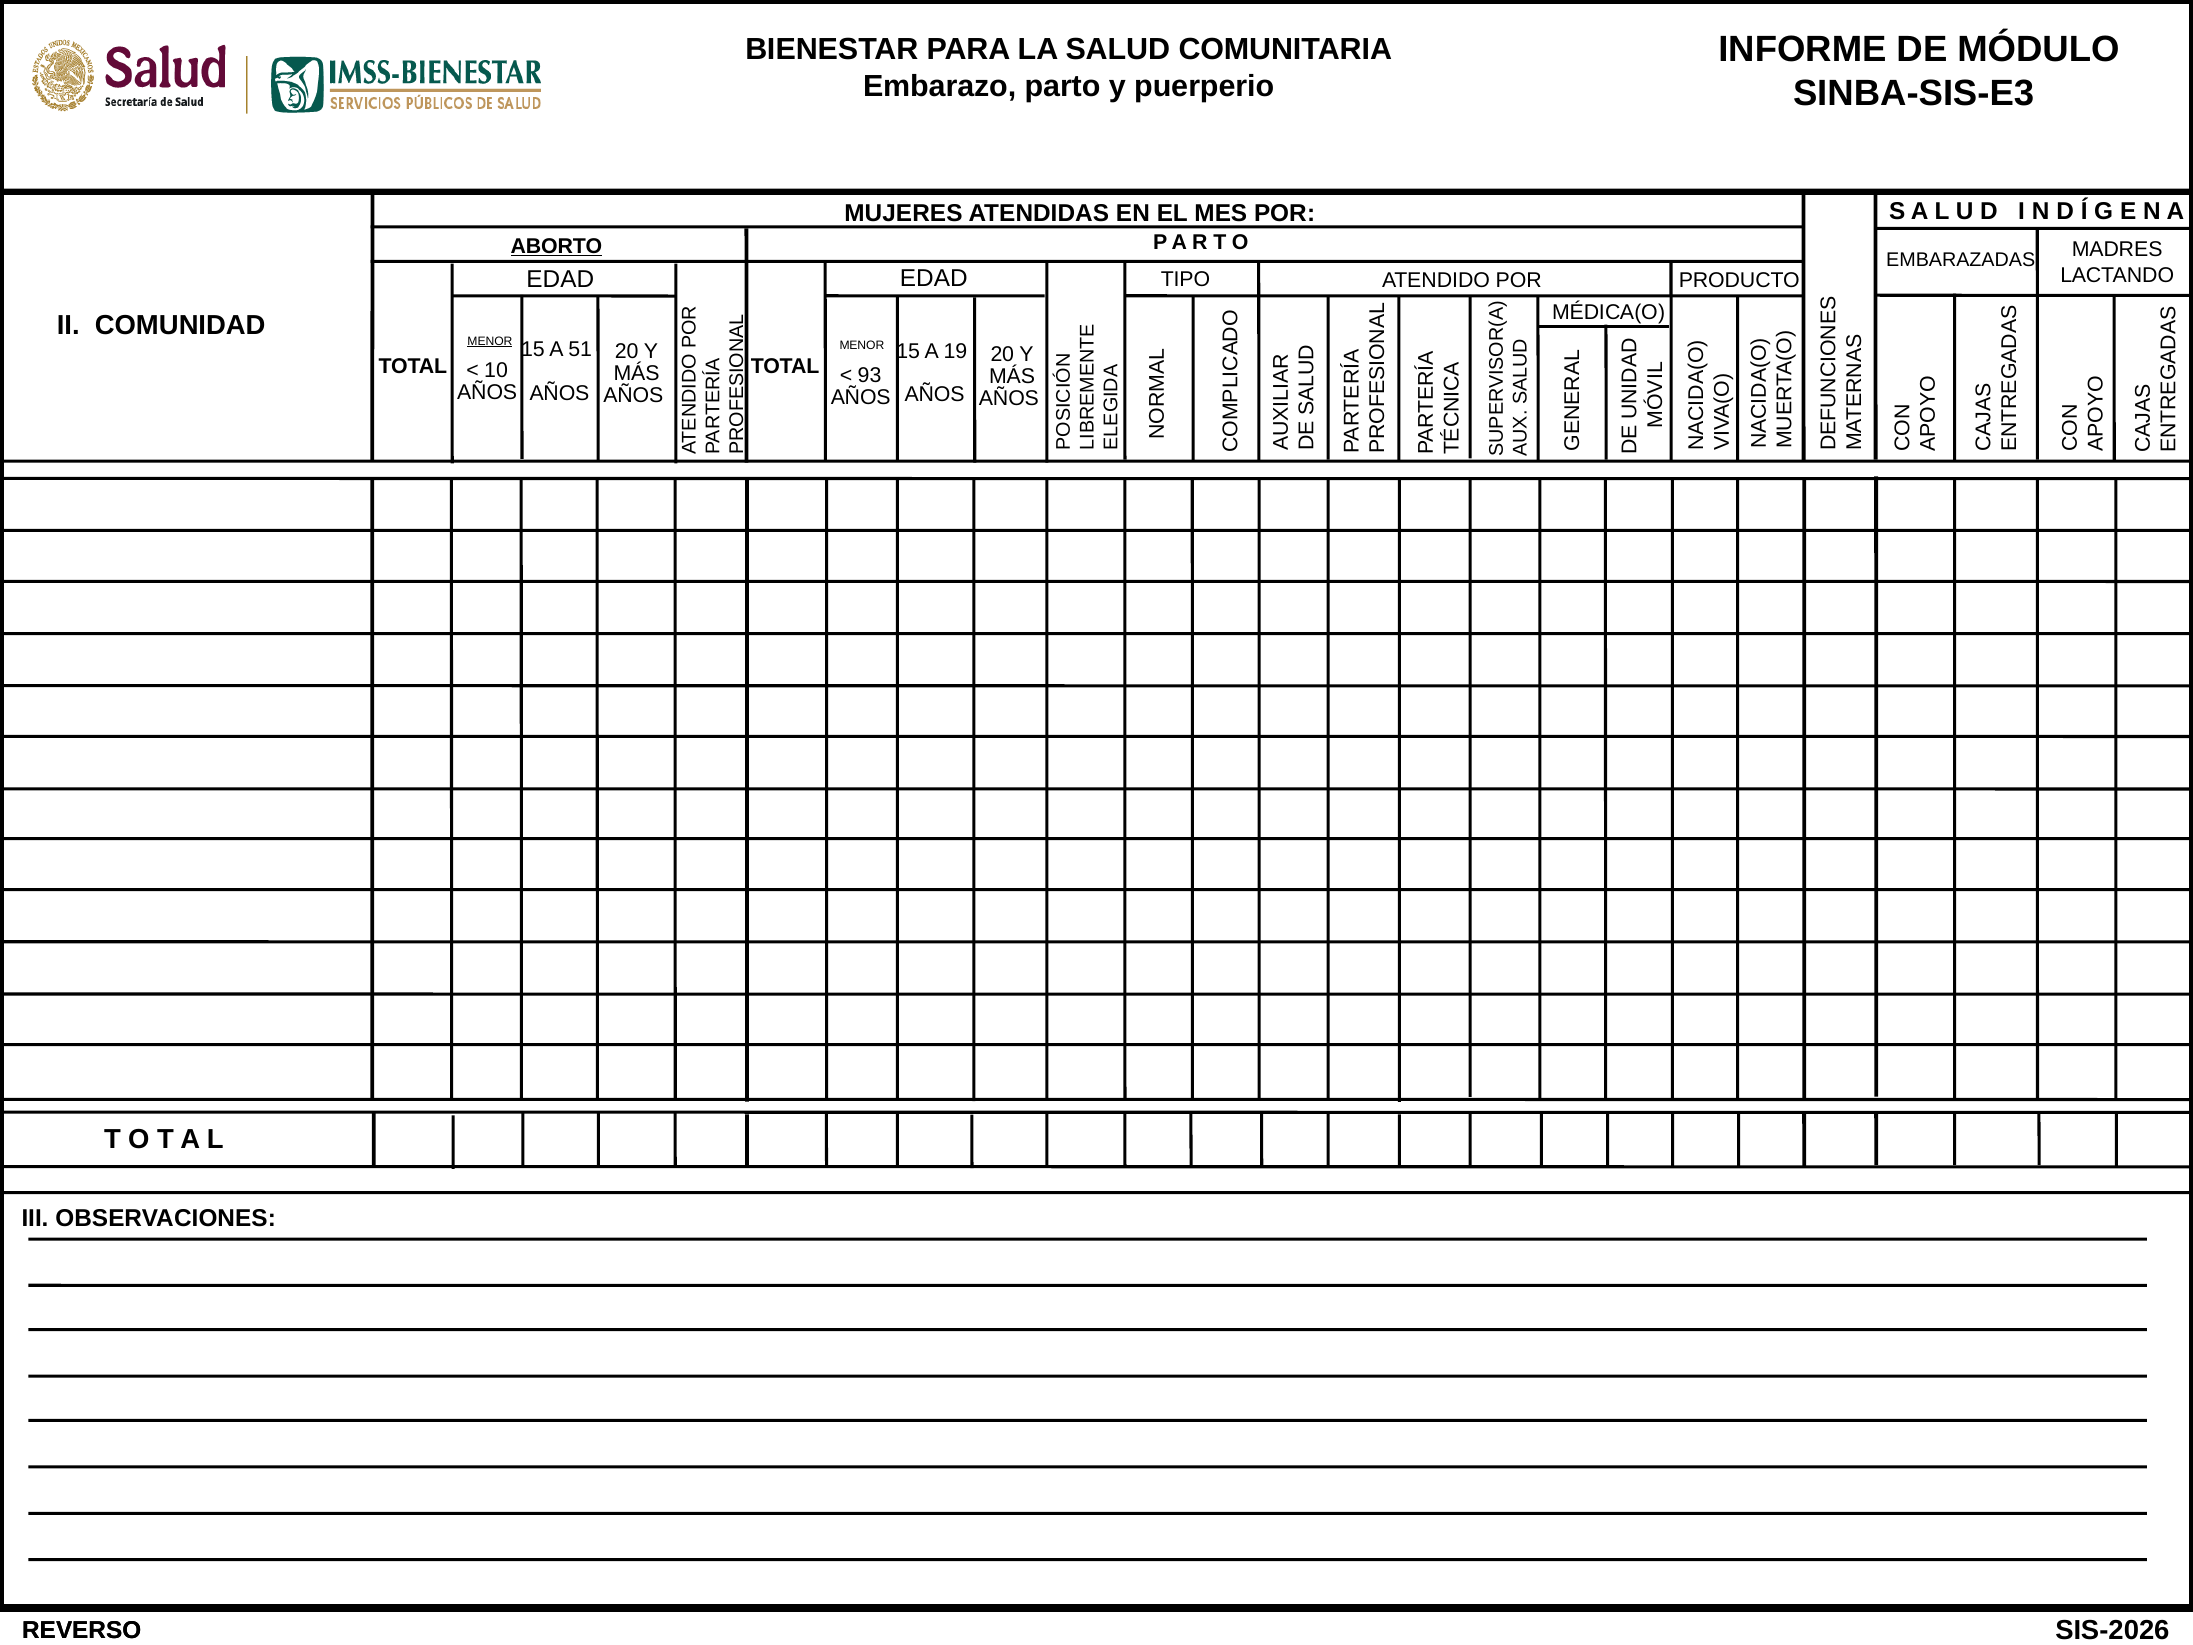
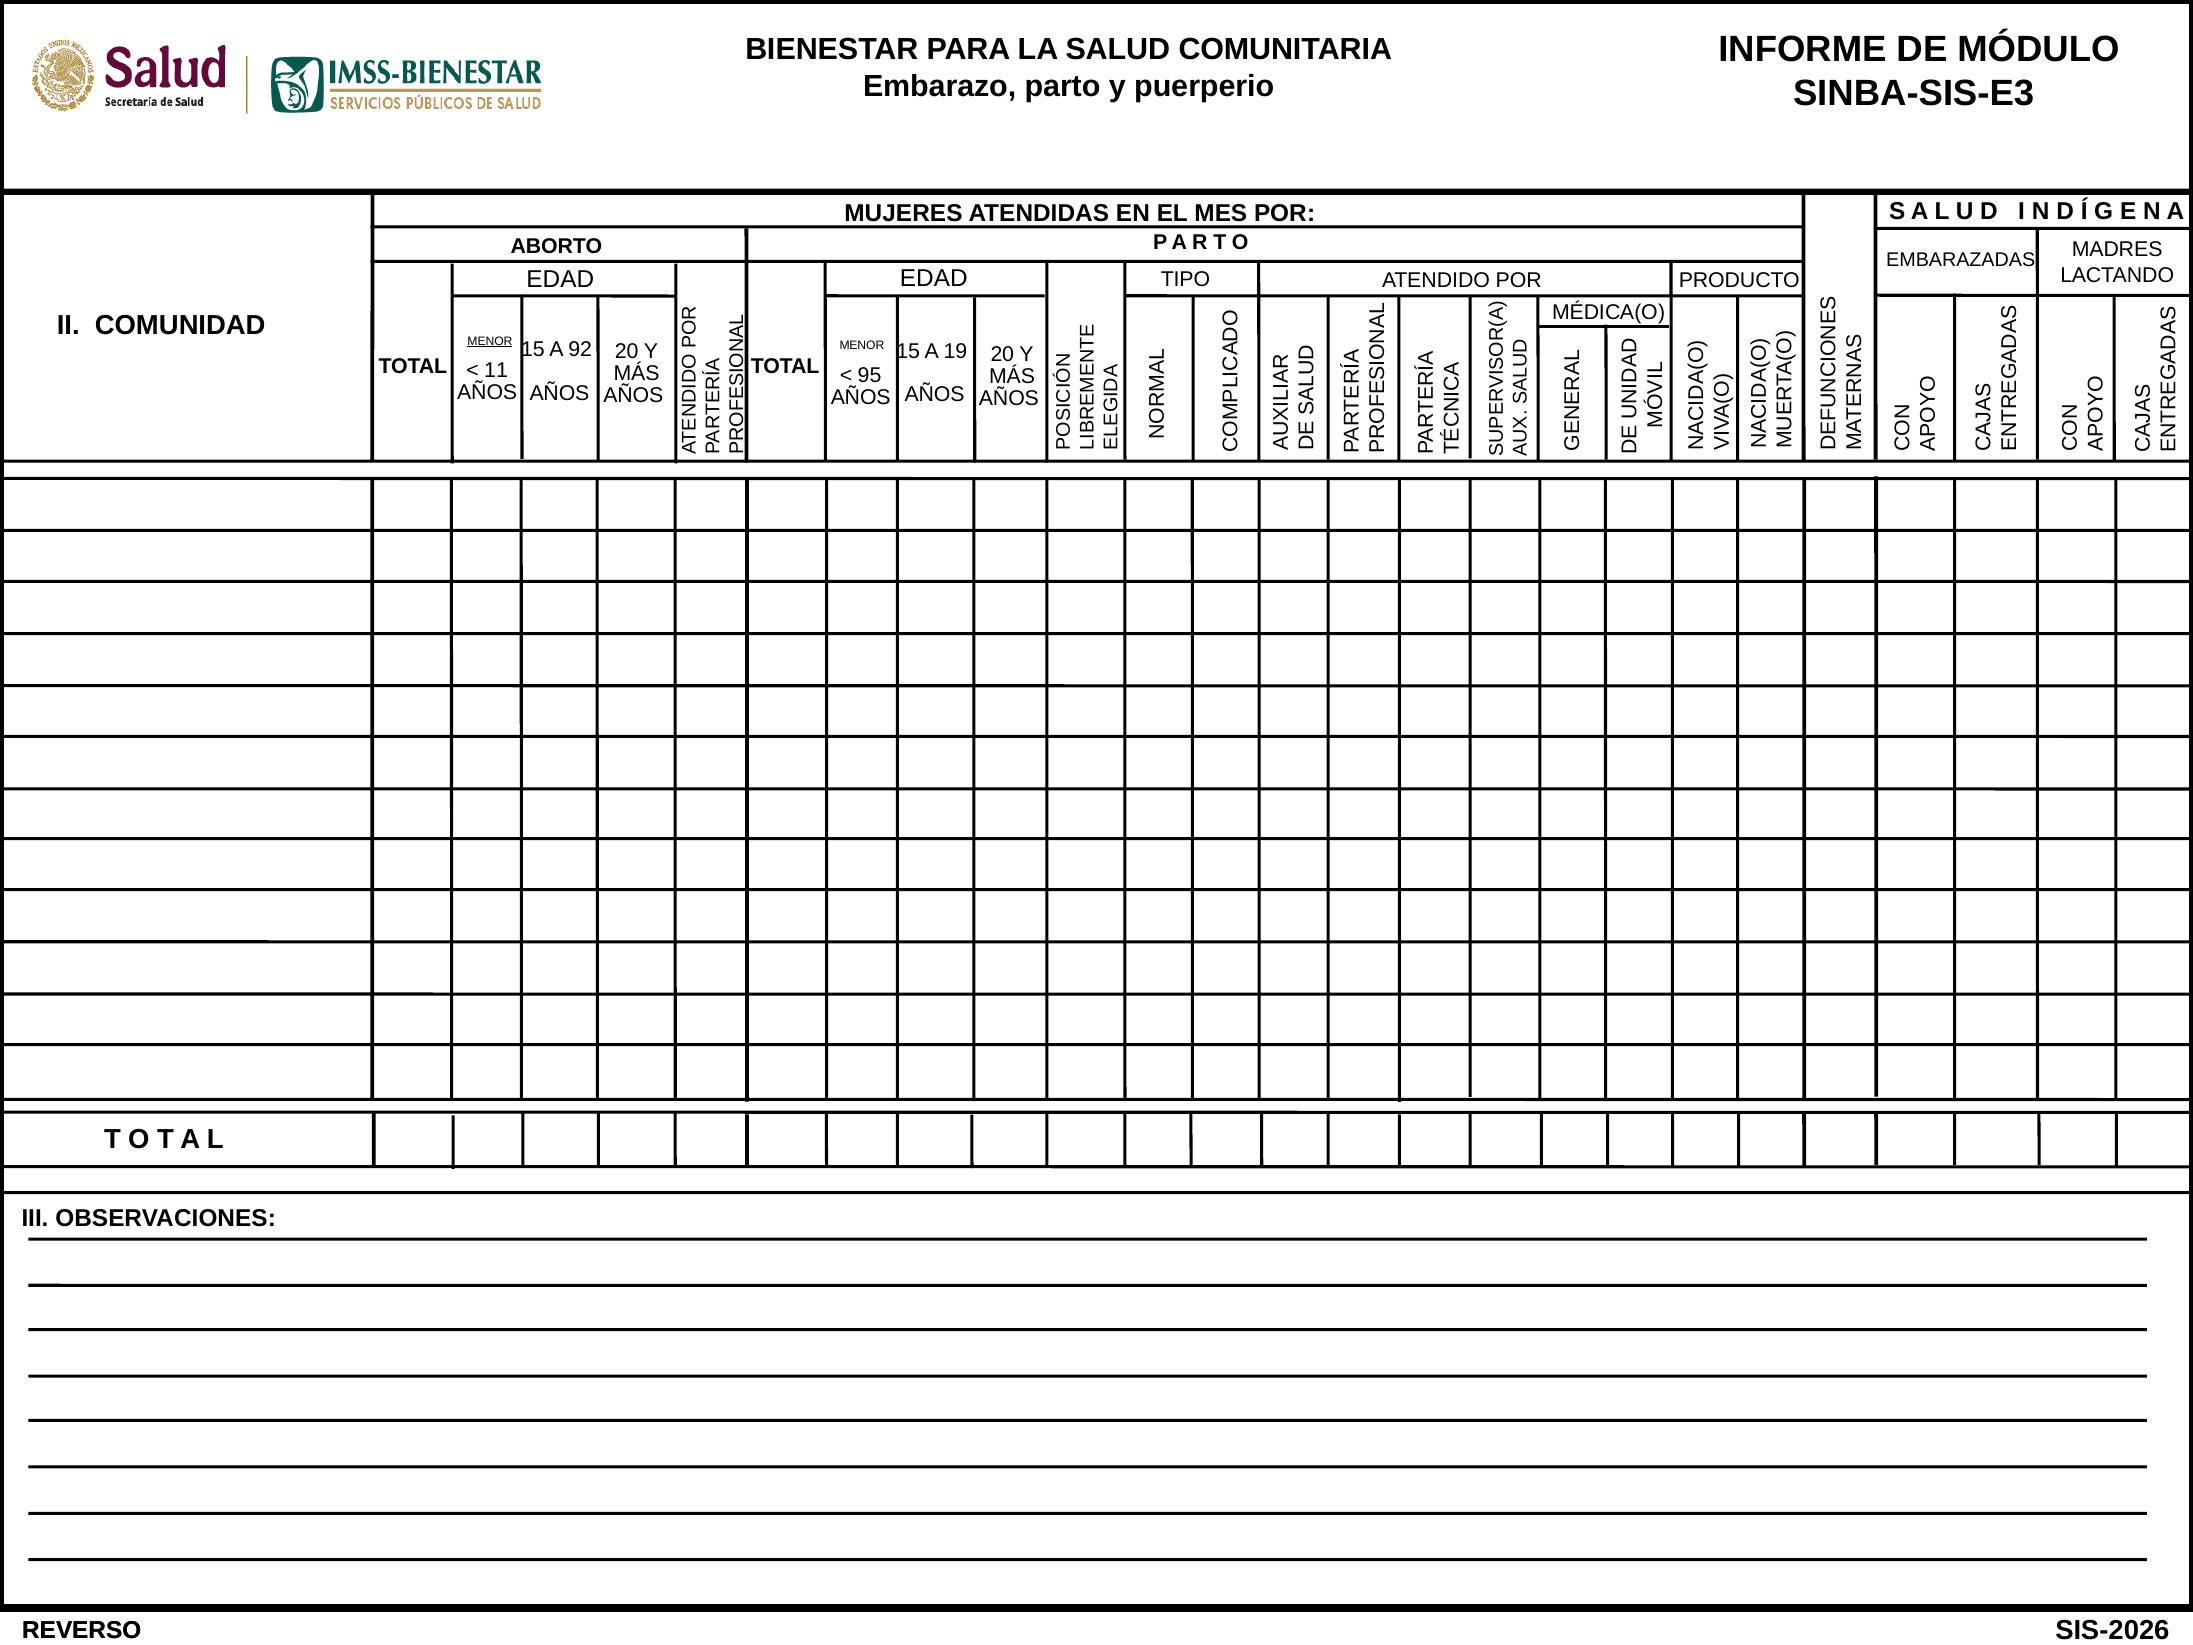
ABORTO underline: present -> none
51: 51 -> 92
10: 10 -> 11
93: 93 -> 95
